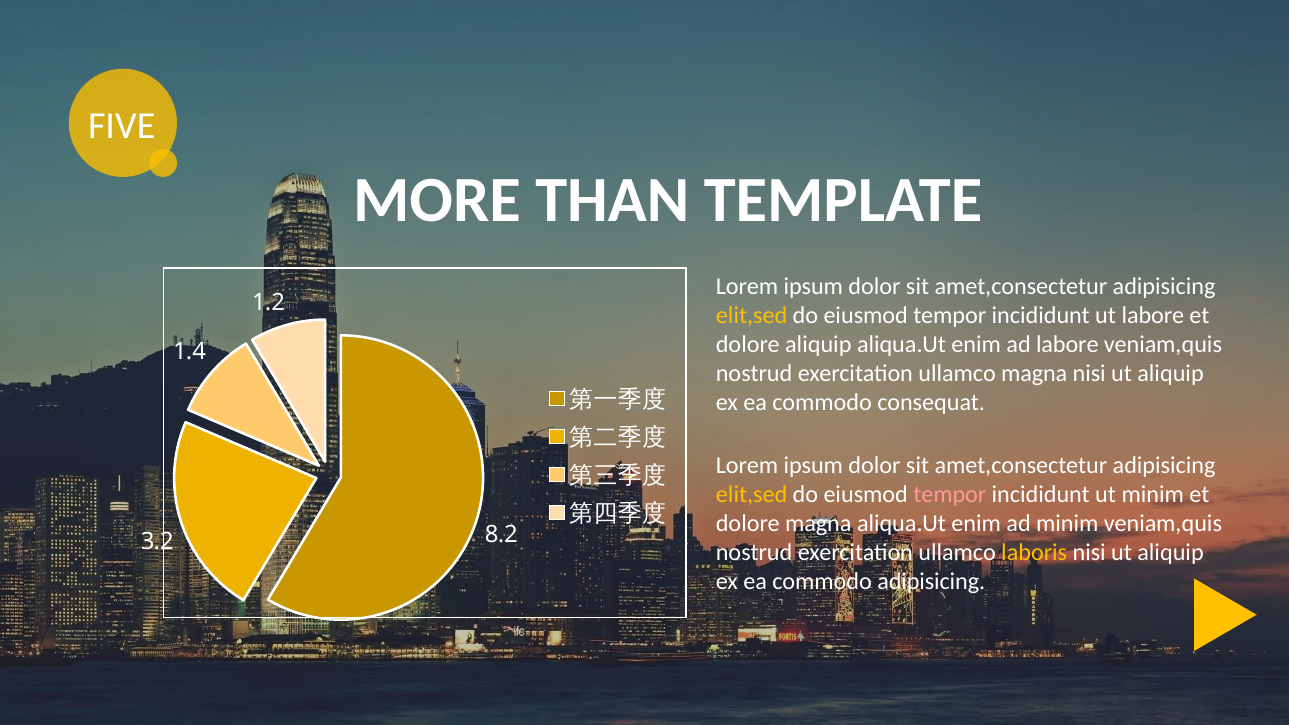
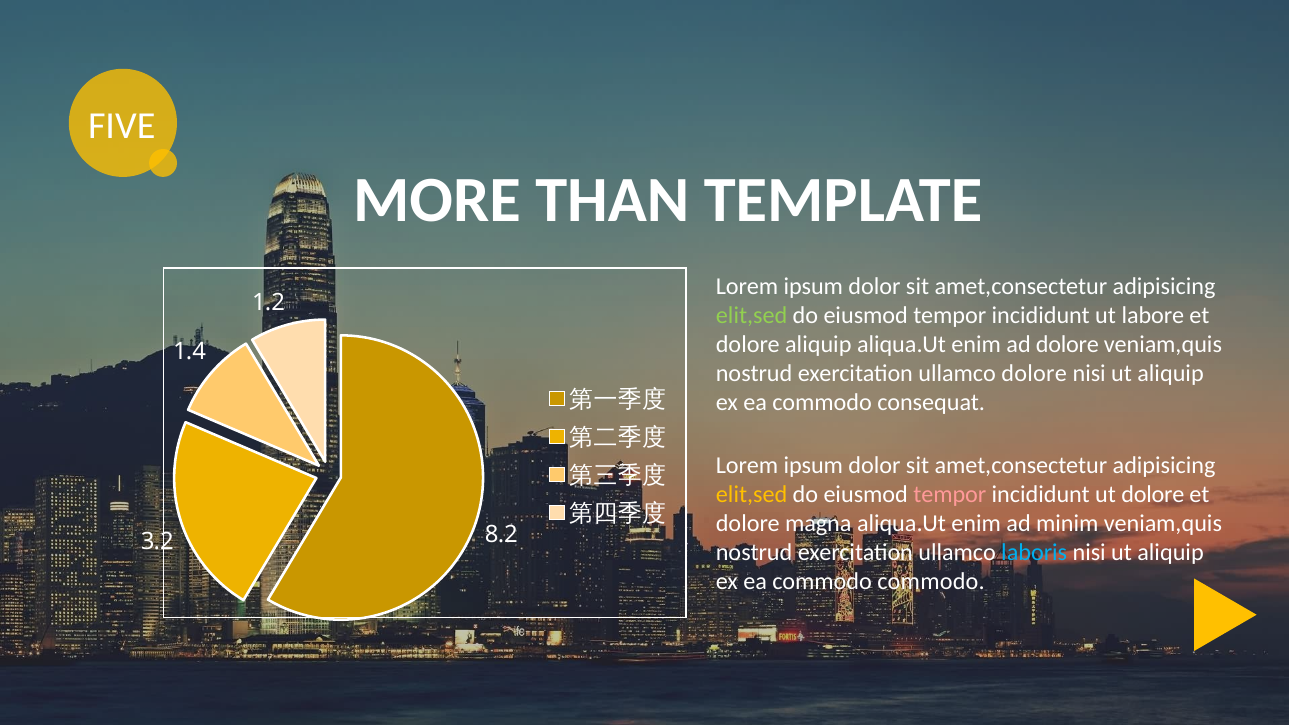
elit,sed at (752, 315) colour: yellow -> light green
ad labore: labore -> dolore
ullamco magna: magna -> dolore
ut minim: minim -> dolore
laboris colour: yellow -> light blue
commodo adipisicing: adipisicing -> commodo
